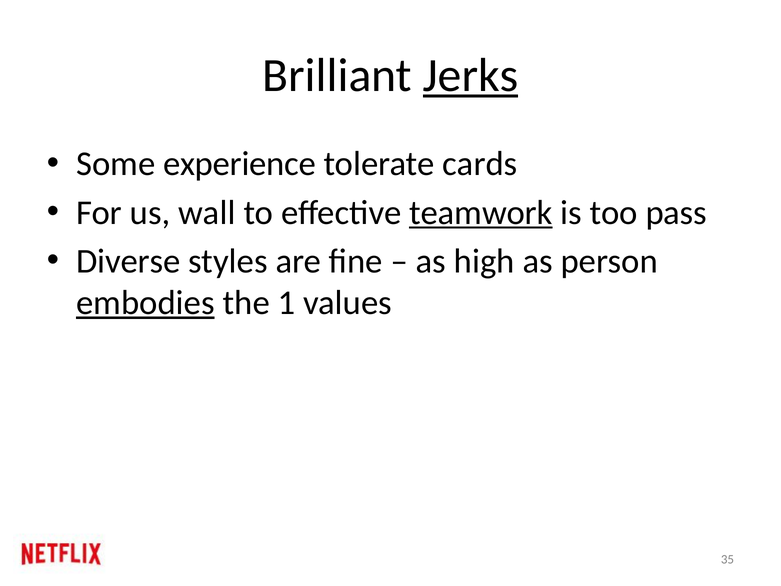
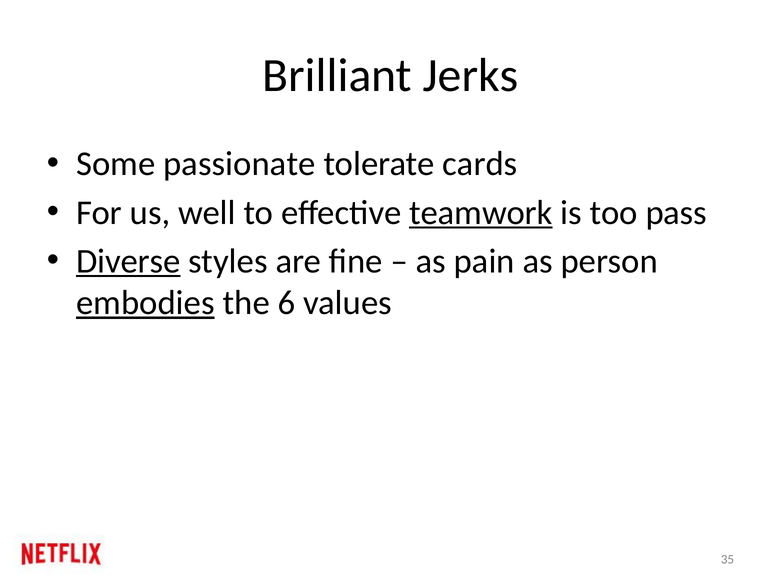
Jerks underline: present -> none
experience: experience -> passionate
wall: wall -> well
Diverse underline: none -> present
high: high -> pain
1: 1 -> 6
